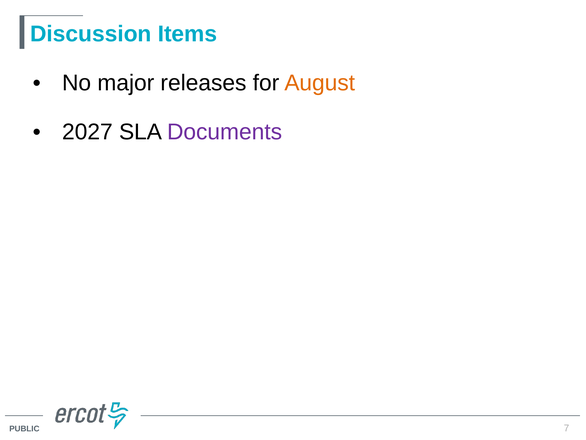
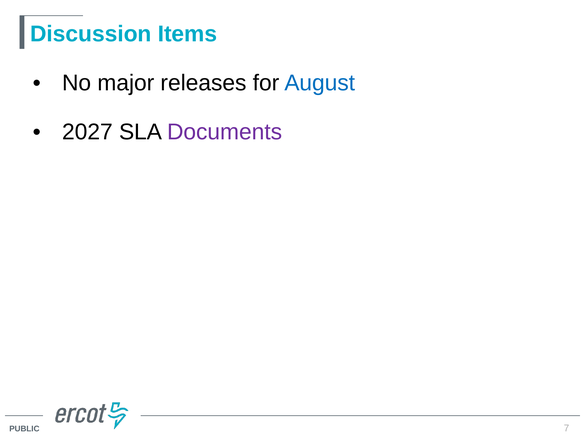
August colour: orange -> blue
